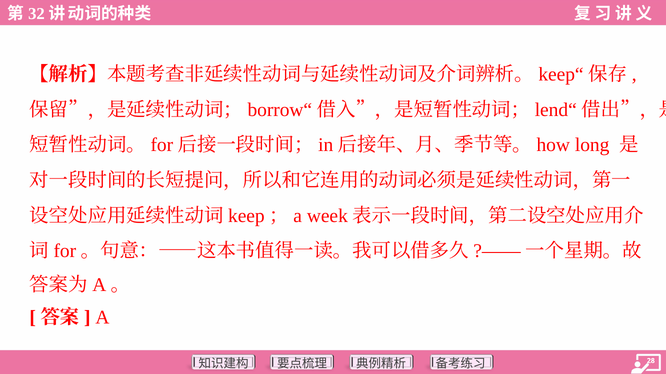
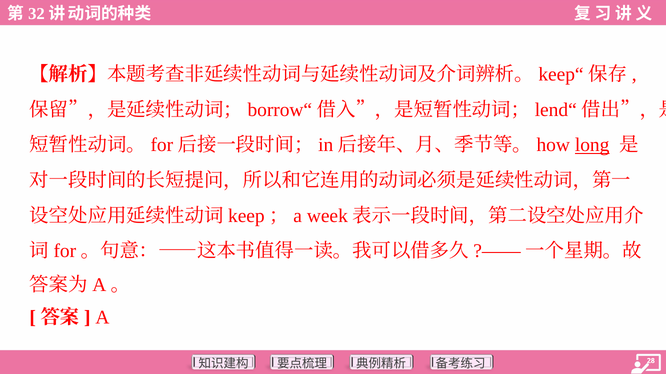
long underline: none -> present
